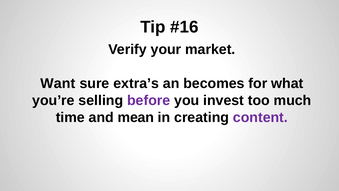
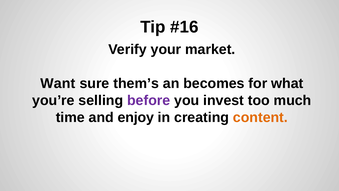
extra’s: extra’s -> them’s
mean: mean -> enjoy
content colour: purple -> orange
